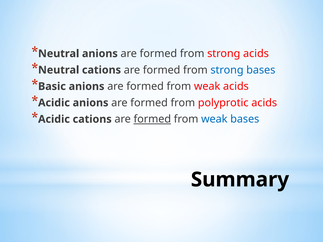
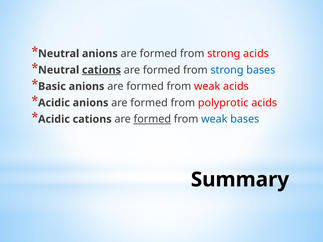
cations at (101, 70) underline: none -> present
